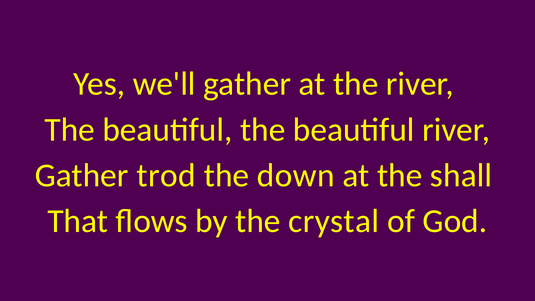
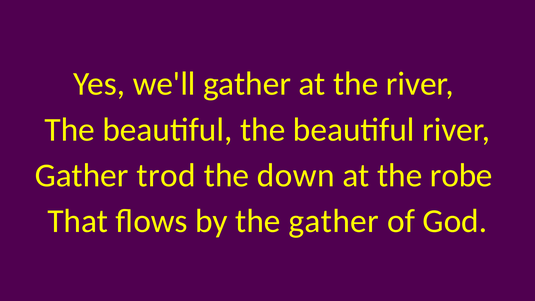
shall: shall -> robe
the crystal: crystal -> gather
